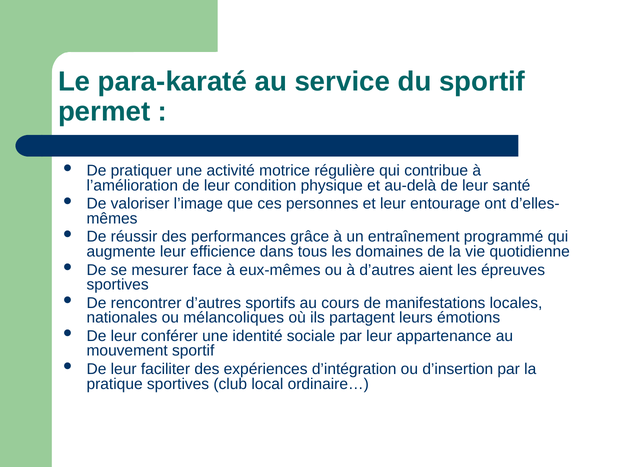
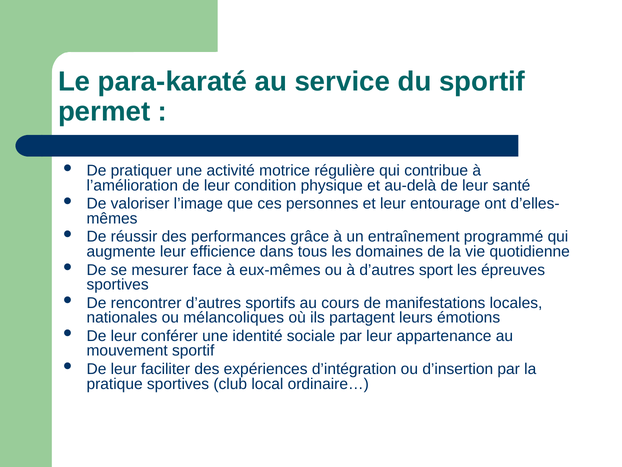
aient: aient -> sport
